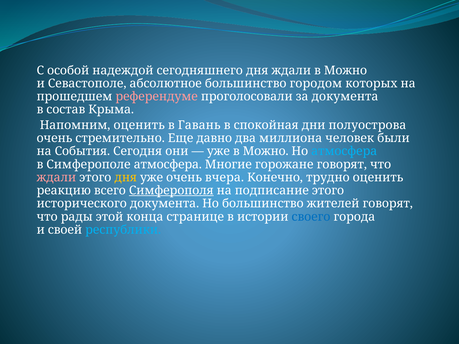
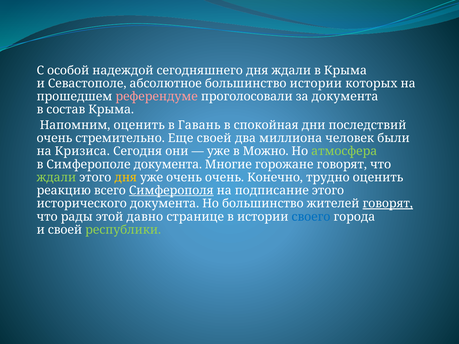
ждали в Можно: Можно -> Крыма
большинство городом: городом -> истории
полуострова: полуострова -> последствий
Еще давно: давно -> своей
События: События -> Кризиса
атмосфера at (344, 151) colour: light blue -> light green
Симферополе атмосфера: атмосфера -> документа
ждали at (56, 178) colour: pink -> light green
очень вчера: вчера -> очень
говорят at (388, 204) underline: none -> present
конца: конца -> давно
республики colour: light blue -> light green
